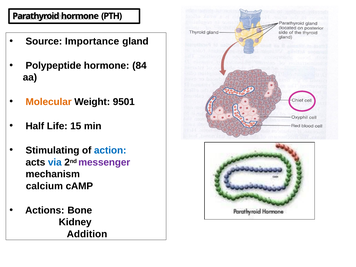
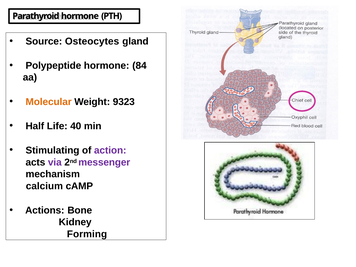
Importance: Importance -> Osteocytes
9501: 9501 -> 9323
15: 15 -> 40
action colour: blue -> purple
via colour: blue -> purple
Addition: Addition -> Forming
